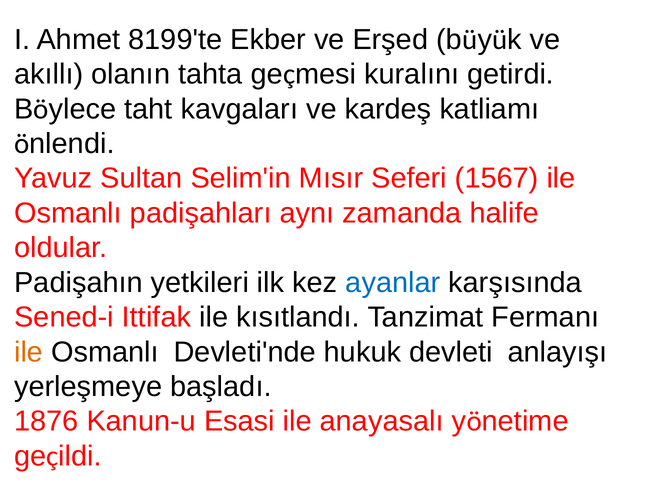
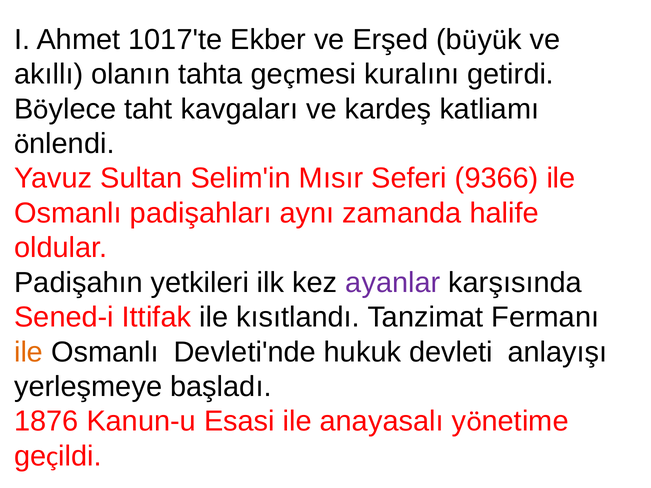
8199'te: 8199'te -> 1017'te
1567: 1567 -> 9366
ayanlar colour: blue -> purple
